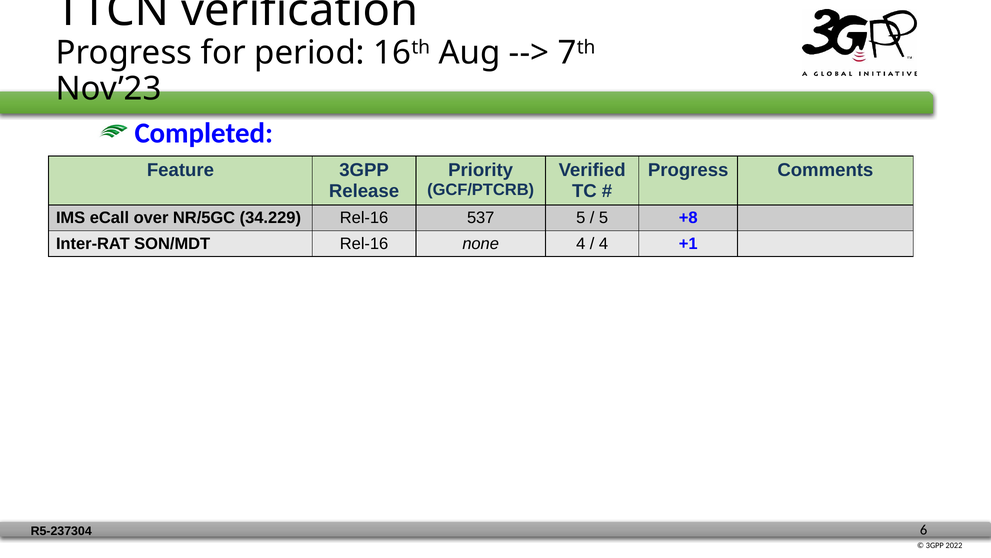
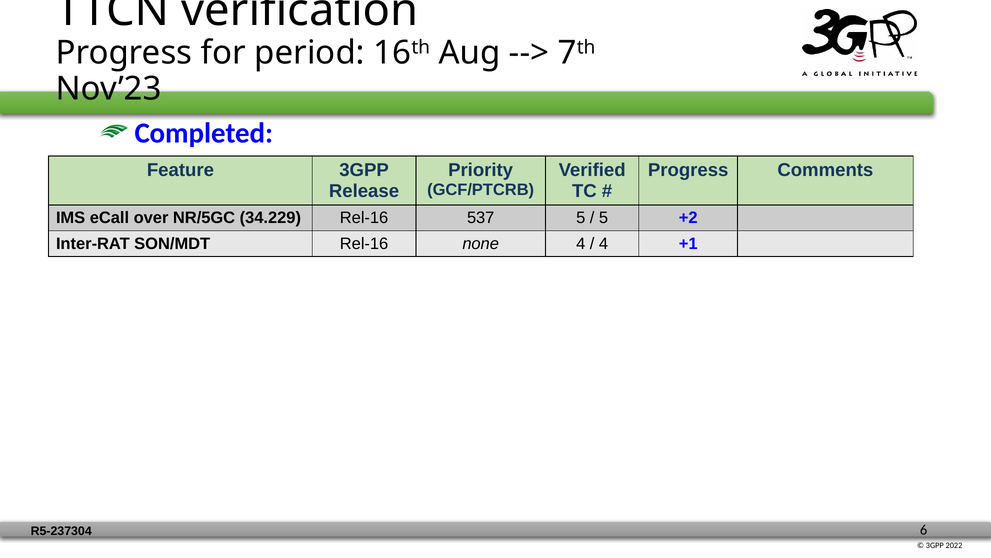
+8: +8 -> +2
